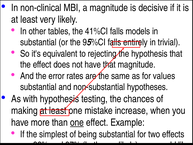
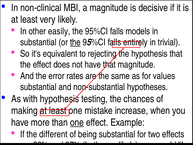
tables: tables -> easily
41%CI at (97, 31): 41%CI -> 95%CI
the at (75, 42) underline: none -> present
simplest: simplest -> different
